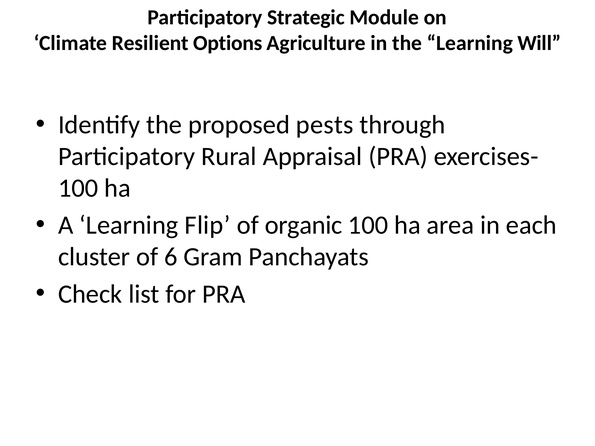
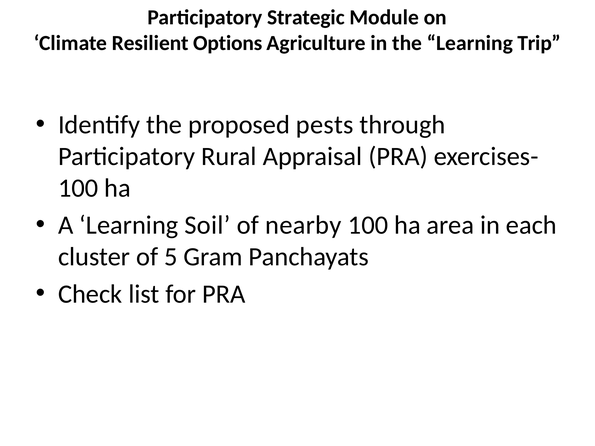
Will: Will -> Trip
Flip: Flip -> Soil
organic: organic -> nearby
6: 6 -> 5
